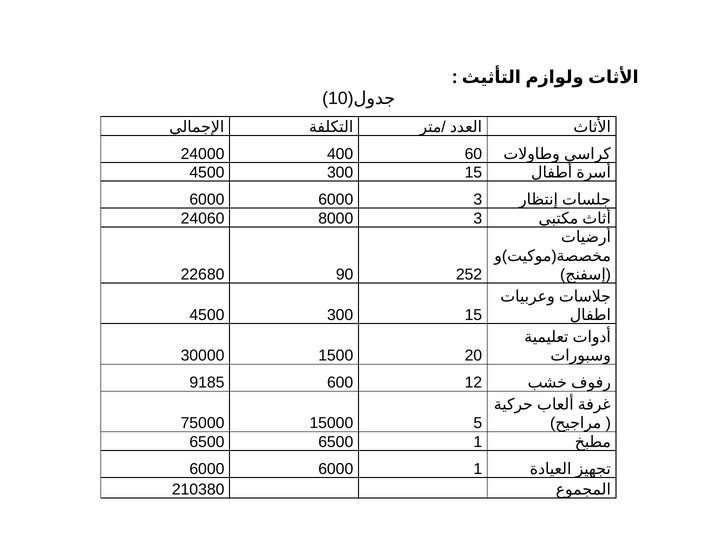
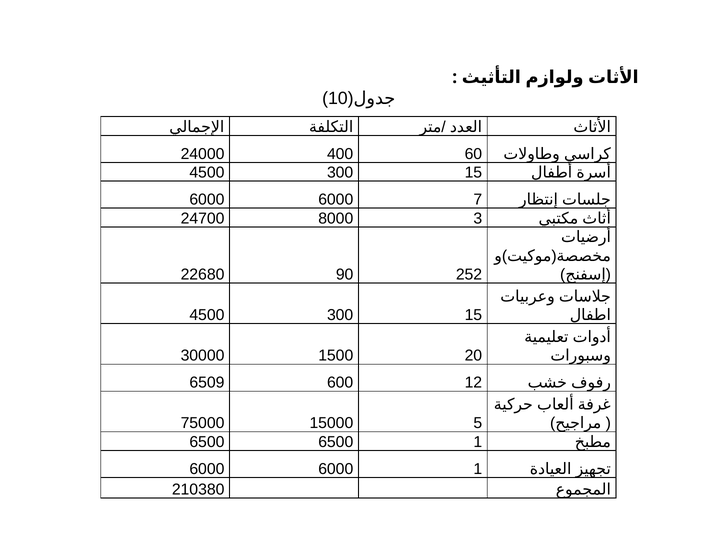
6000 3: 3 -> 7
24060: 24060 -> 24700
9185: 9185 -> 6509
